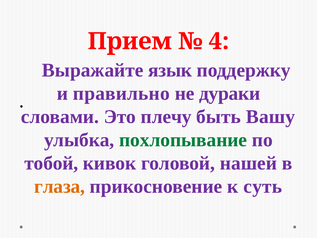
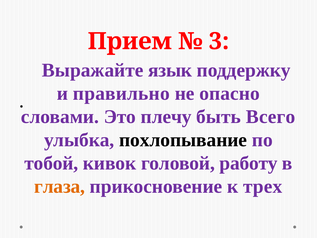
4: 4 -> 3
дураки: дураки -> опасно
Вашу: Вашу -> Всего
похлопывание colour: green -> black
нашей: нашей -> работу
суть: суть -> трех
